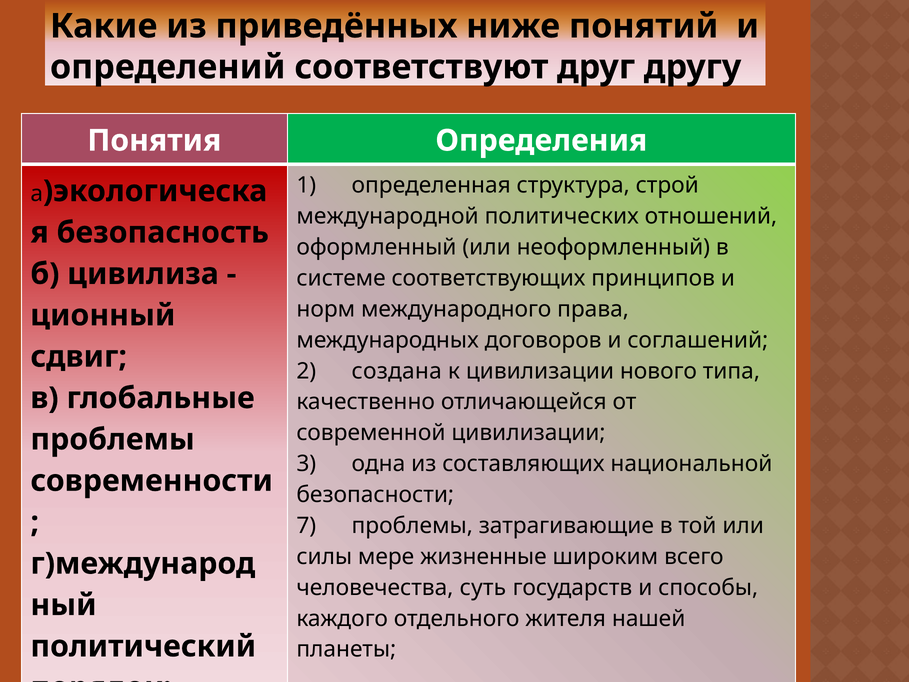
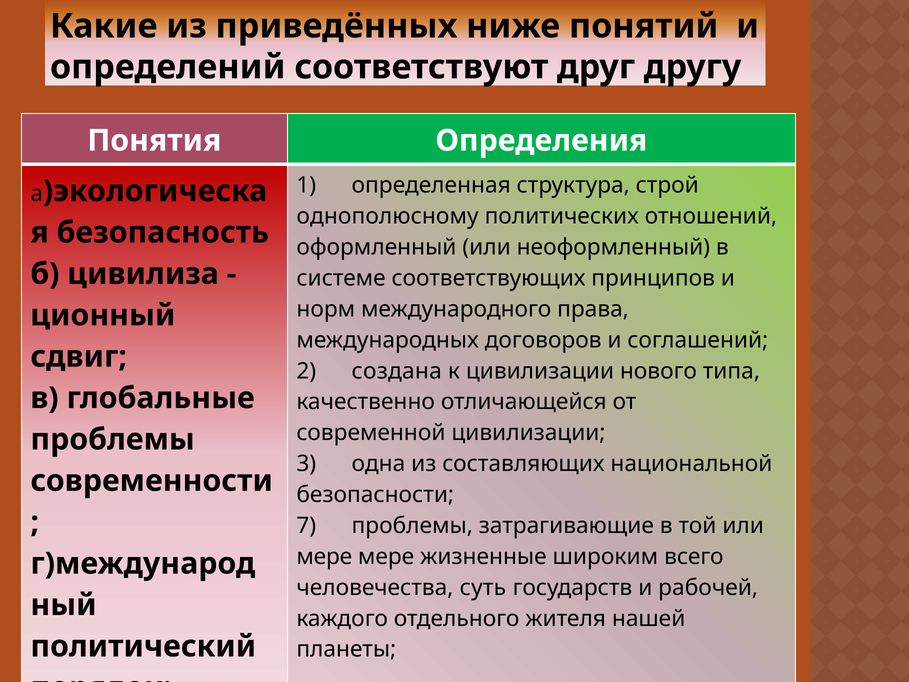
международной: международной -> однополюсному
силы at (324, 556): силы -> мере
способы: способы -> рабочей
